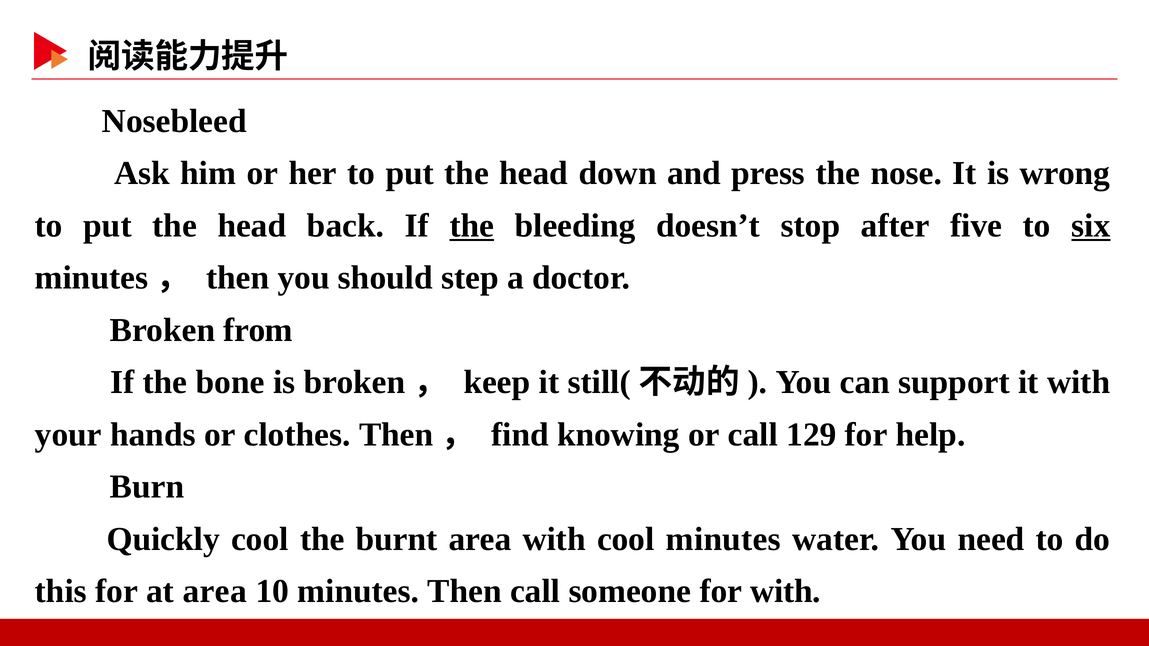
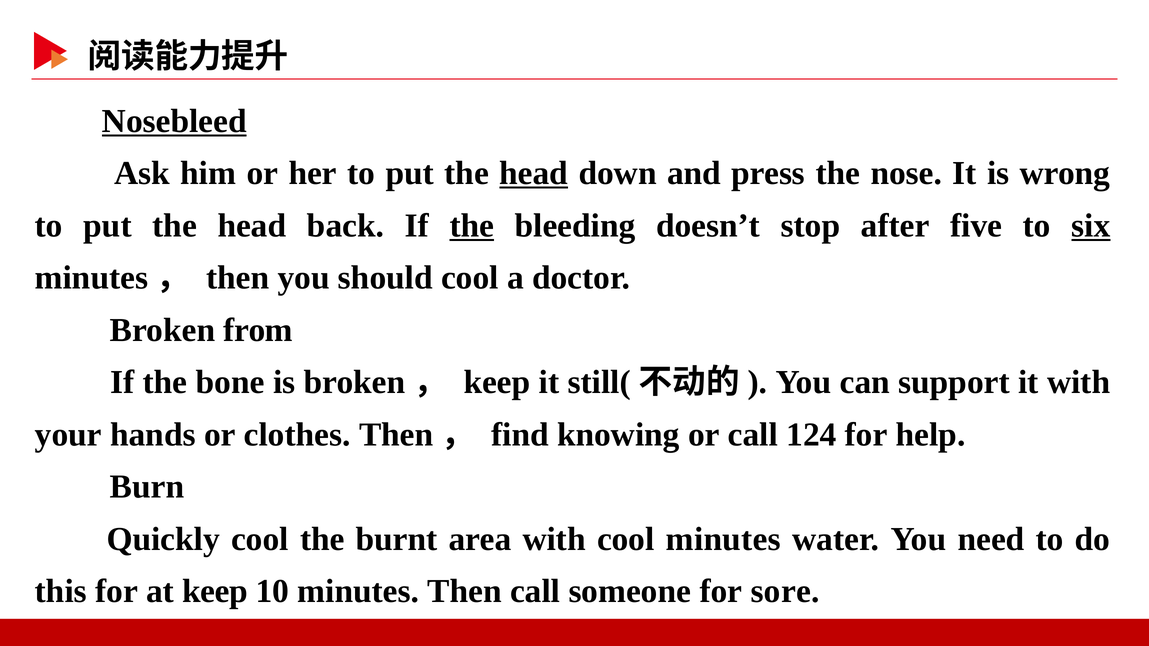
Nosebleed underline: none -> present
head at (534, 173) underline: none -> present
should step: step -> cool
129: 129 -> 124
at area: area -> keep
for with: with -> sore
